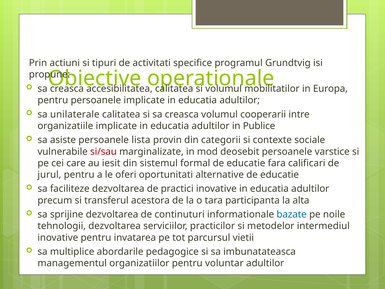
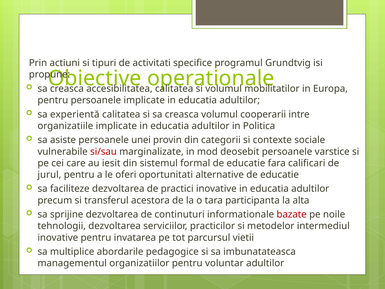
unilaterale: unilaterale -> experientă
Publice: Publice -> Politica
lista: lista -> unei
bazate colour: blue -> red
